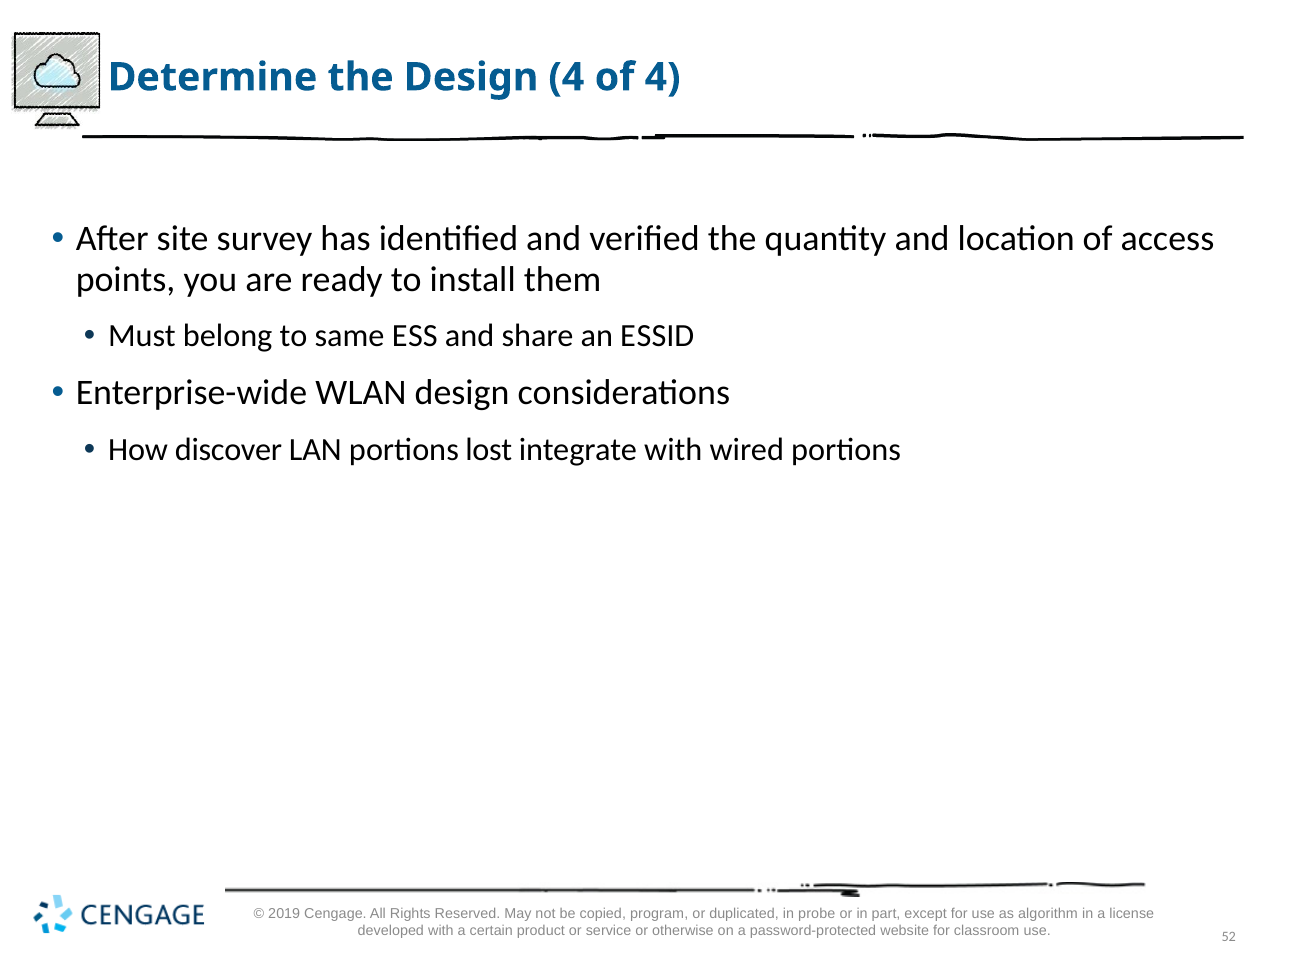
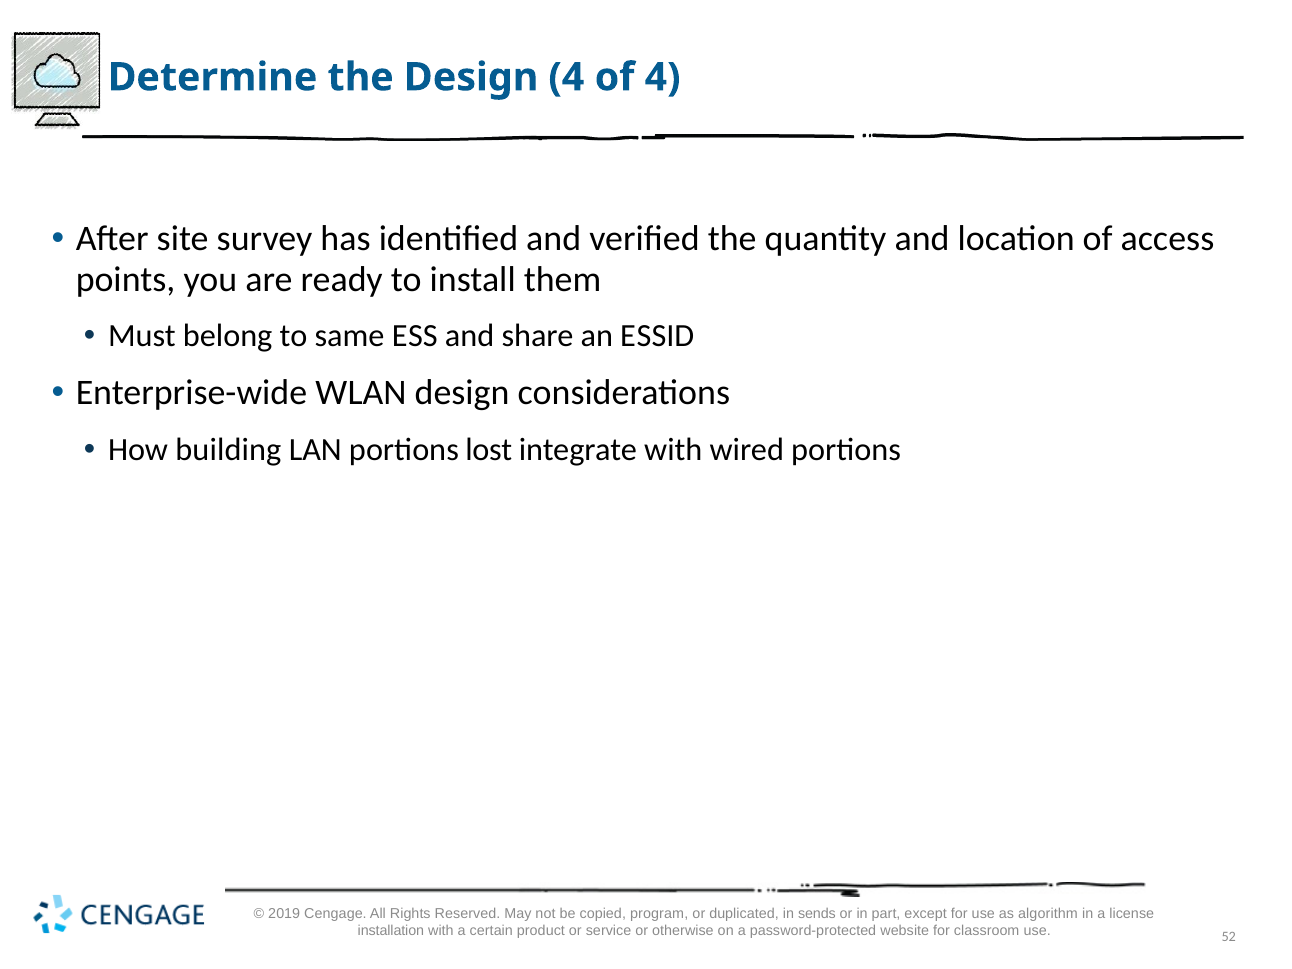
discover: discover -> building
probe: probe -> sends
developed: developed -> installation
